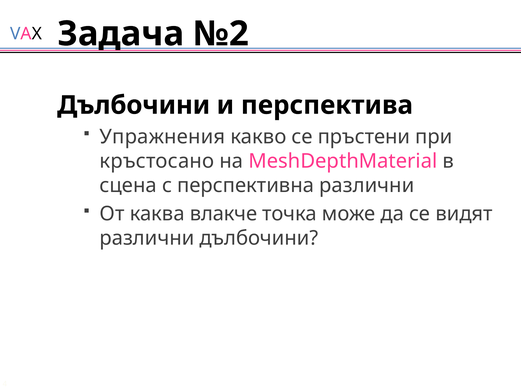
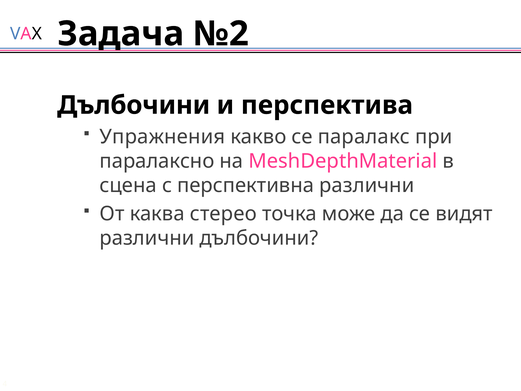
пръстени: пръстени -> паралакс
кръстосано: кръстосано -> паралаксно
влакче: влакче -> стерео
